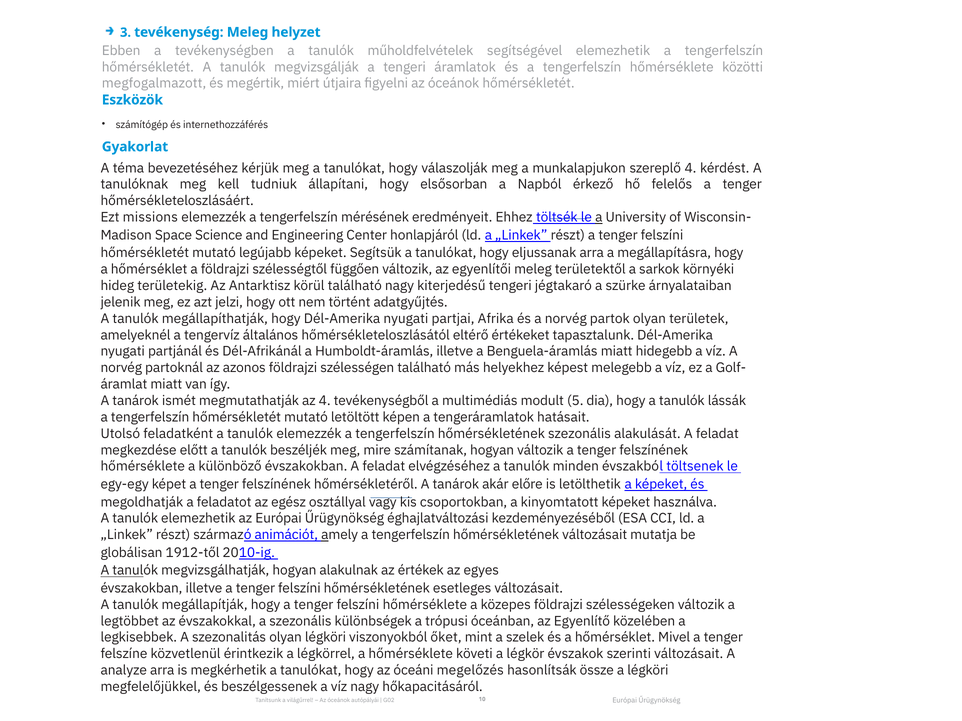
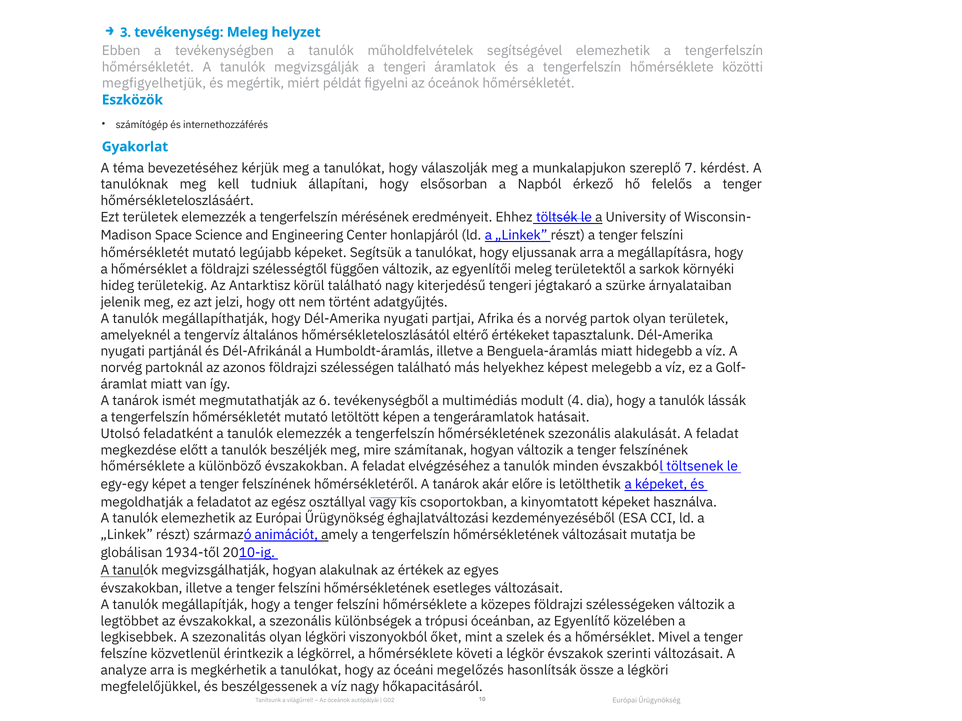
megfogalmazott: megfogalmazott -> megfigyelhetjük
útjaira: útjaira -> példát
szereplő 4: 4 -> 7
Ezt missions: missions -> területek
az 4: 4 -> 6
5: 5 -> 4
1912-től: 1912-től -> 1934-től
